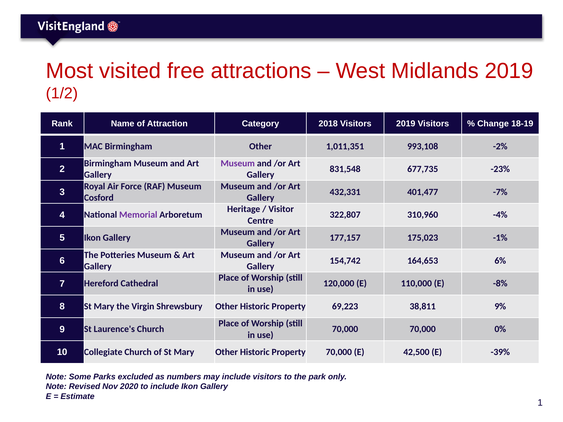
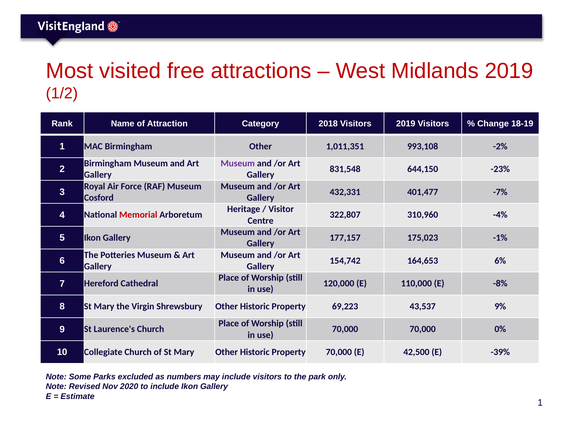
677,735: 677,735 -> 644,150
Memorial colour: purple -> red
38,811: 38,811 -> 43,537
